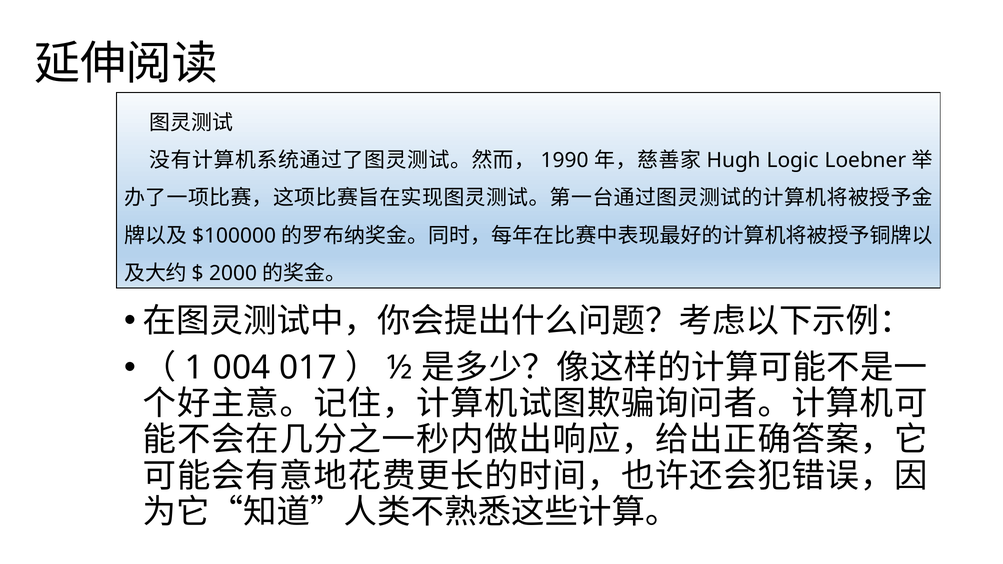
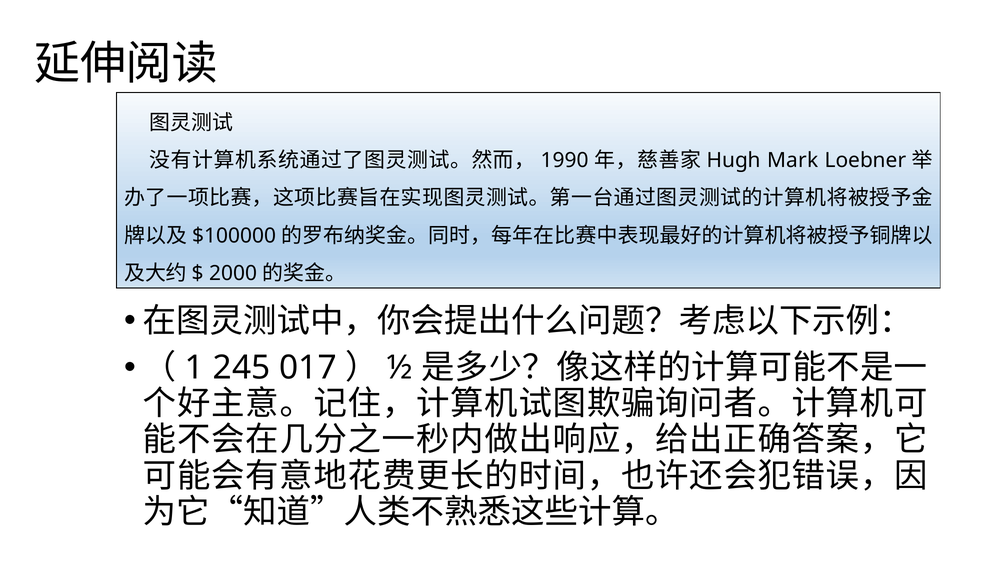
Logic: Logic -> Mark
004: 004 -> 245
